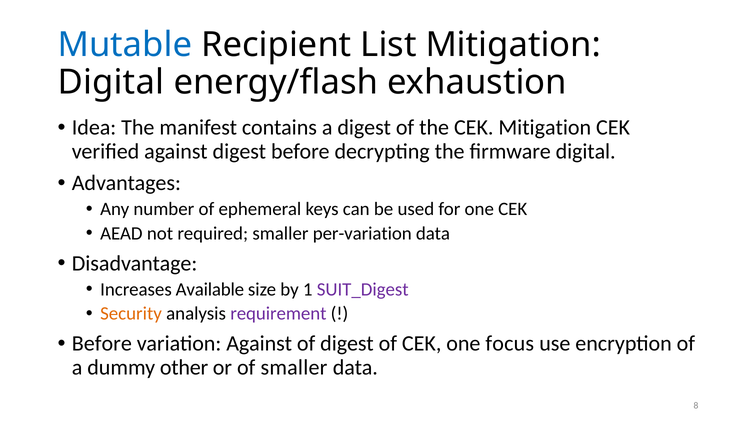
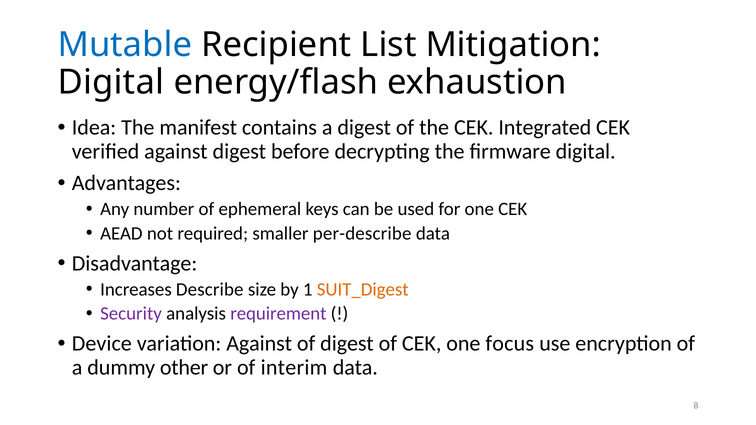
CEK Mitigation: Mitigation -> Integrated
per-variation: per-variation -> per-describe
Available: Available -> Describe
SUIT_Digest colour: purple -> orange
Security colour: orange -> purple
Before at (102, 344): Before -> Device
of smaller: smaller -> interim
